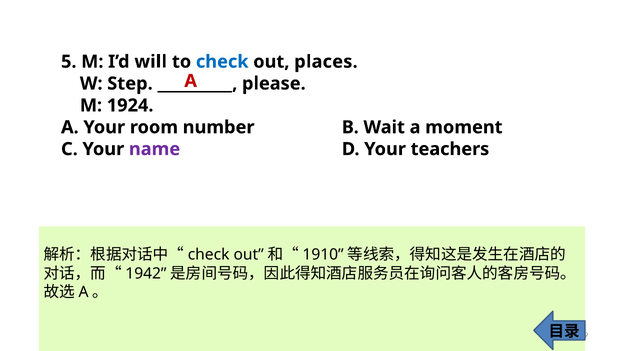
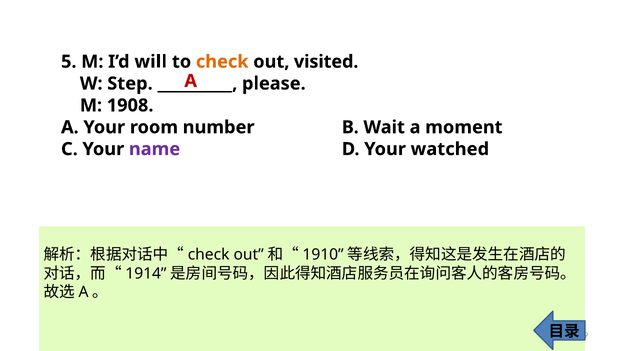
check at (222, 62) colour: blue -> orange
places: places -> visited
1924: 1924 -> 1908
teachers: teachers -> watched
1942: 1942 -> 1914
